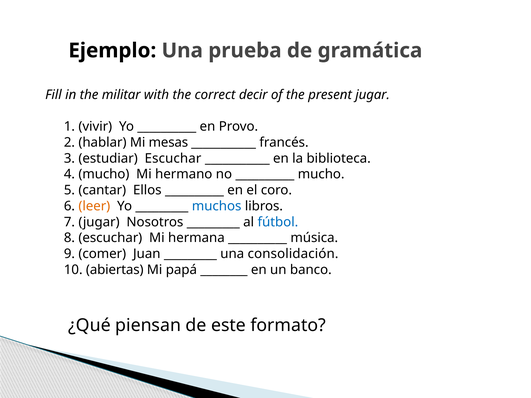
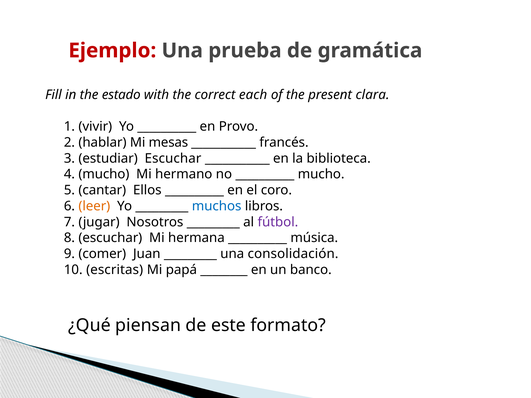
Ejemplo colour: black -> red
militar: militar -> estado
decir: decir -> each
present jugar: jugar -> clara
fútbol colour: blue -> purple
abiertas: abiertas -> escritas
